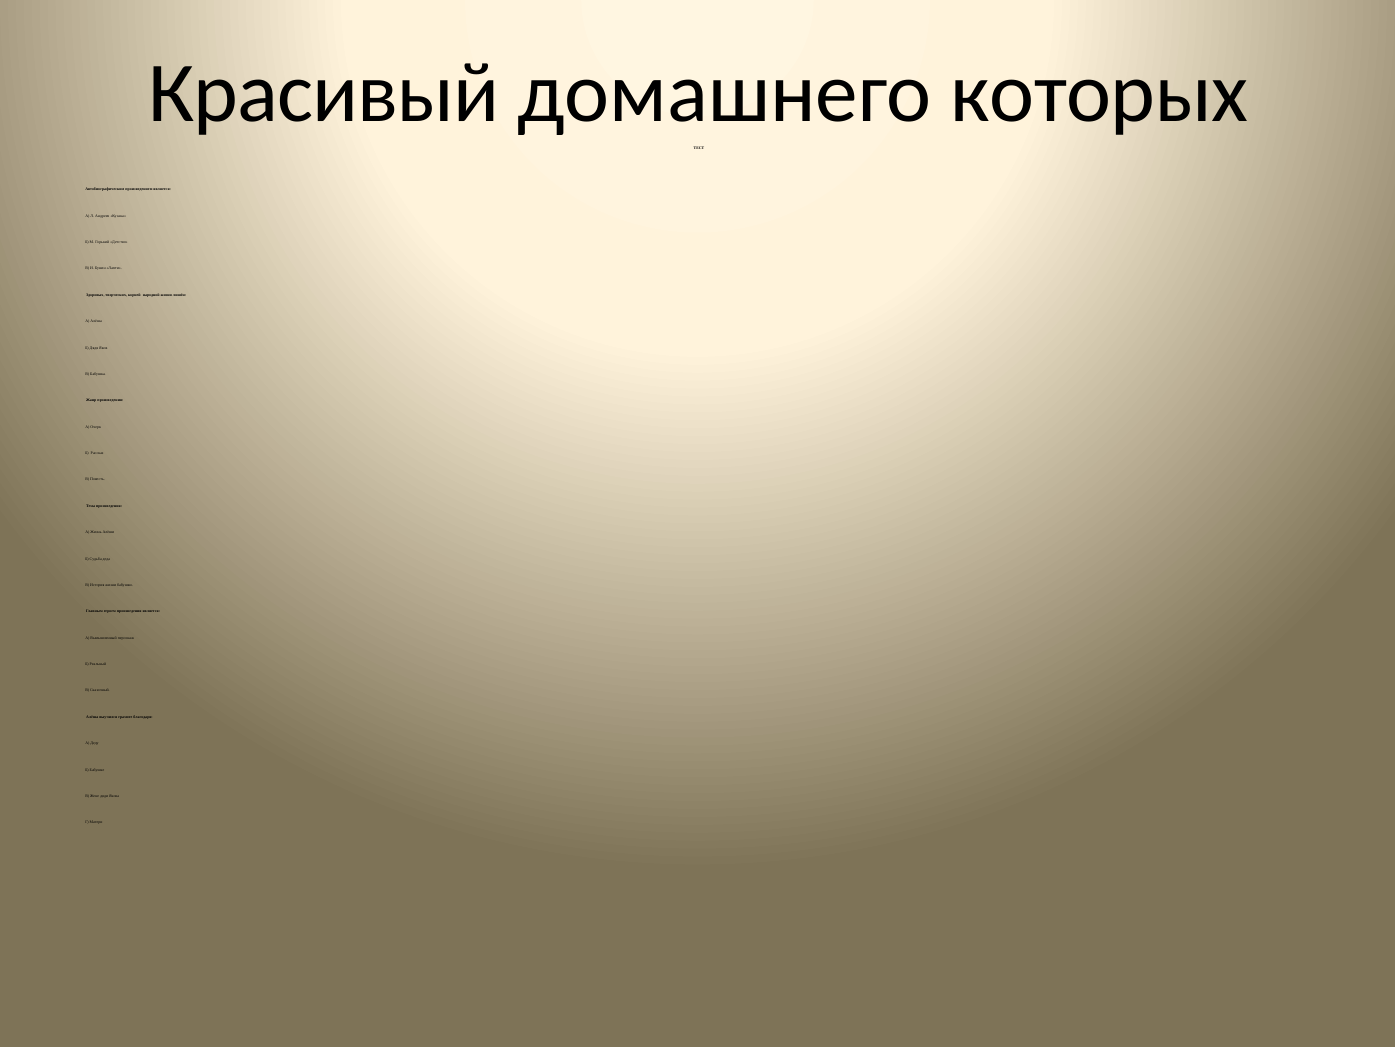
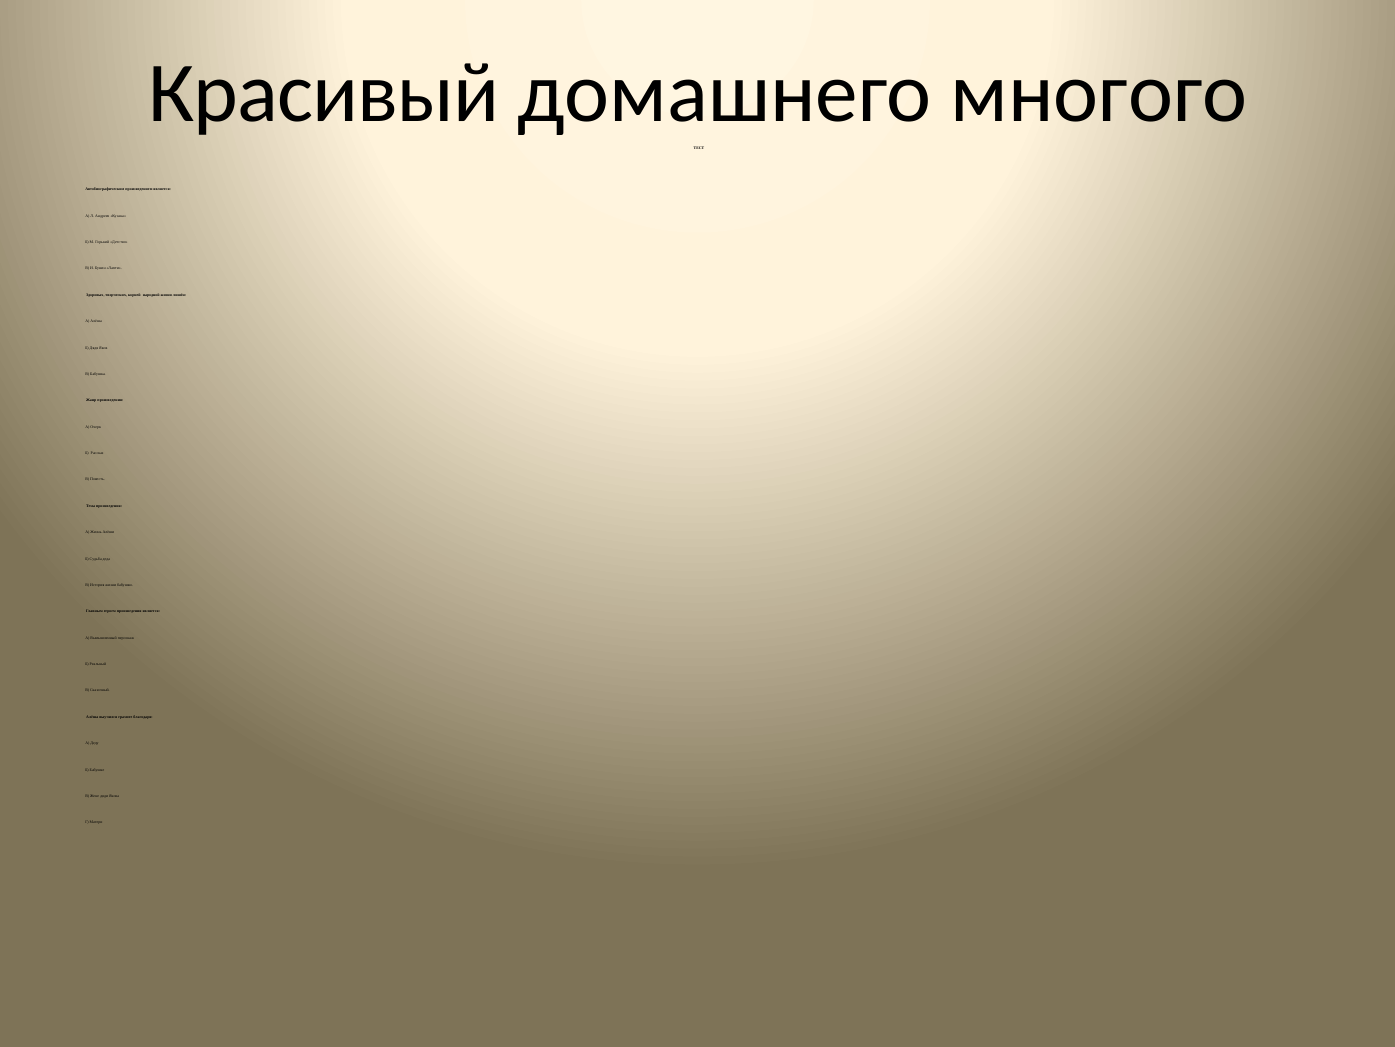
которых: которых -> многого
